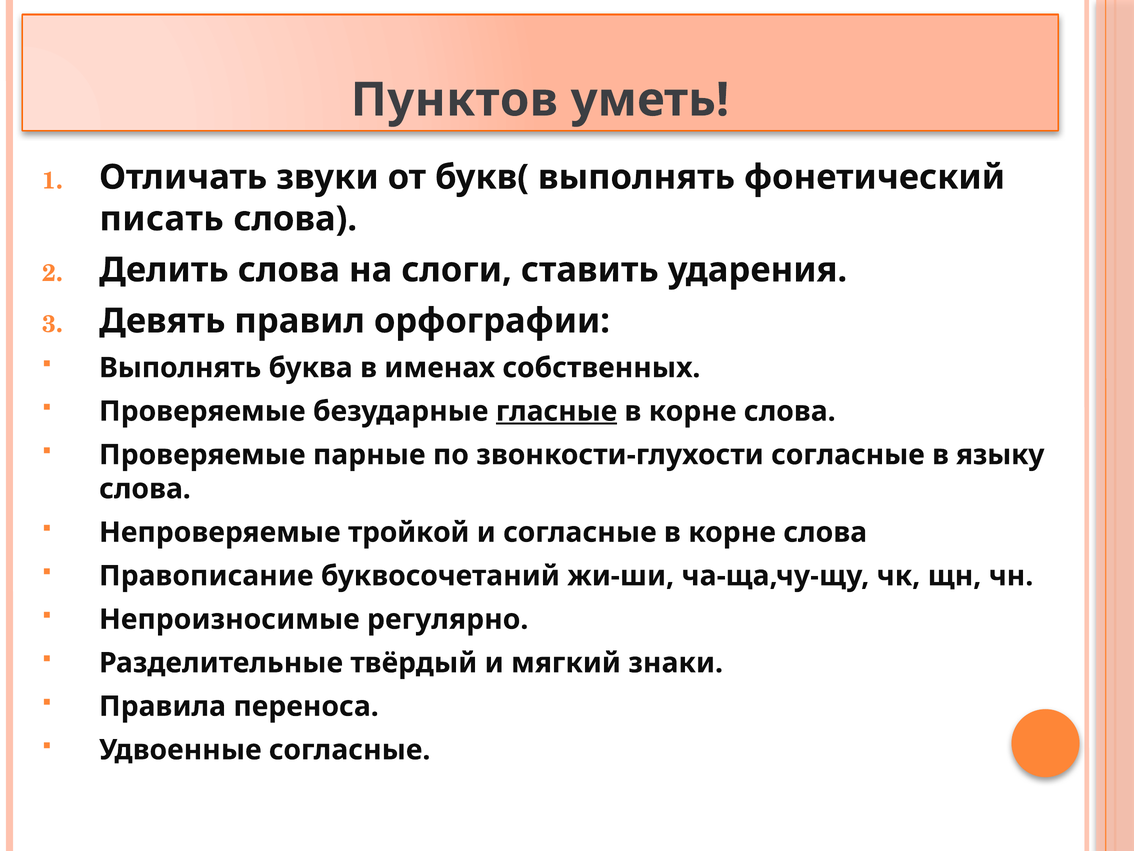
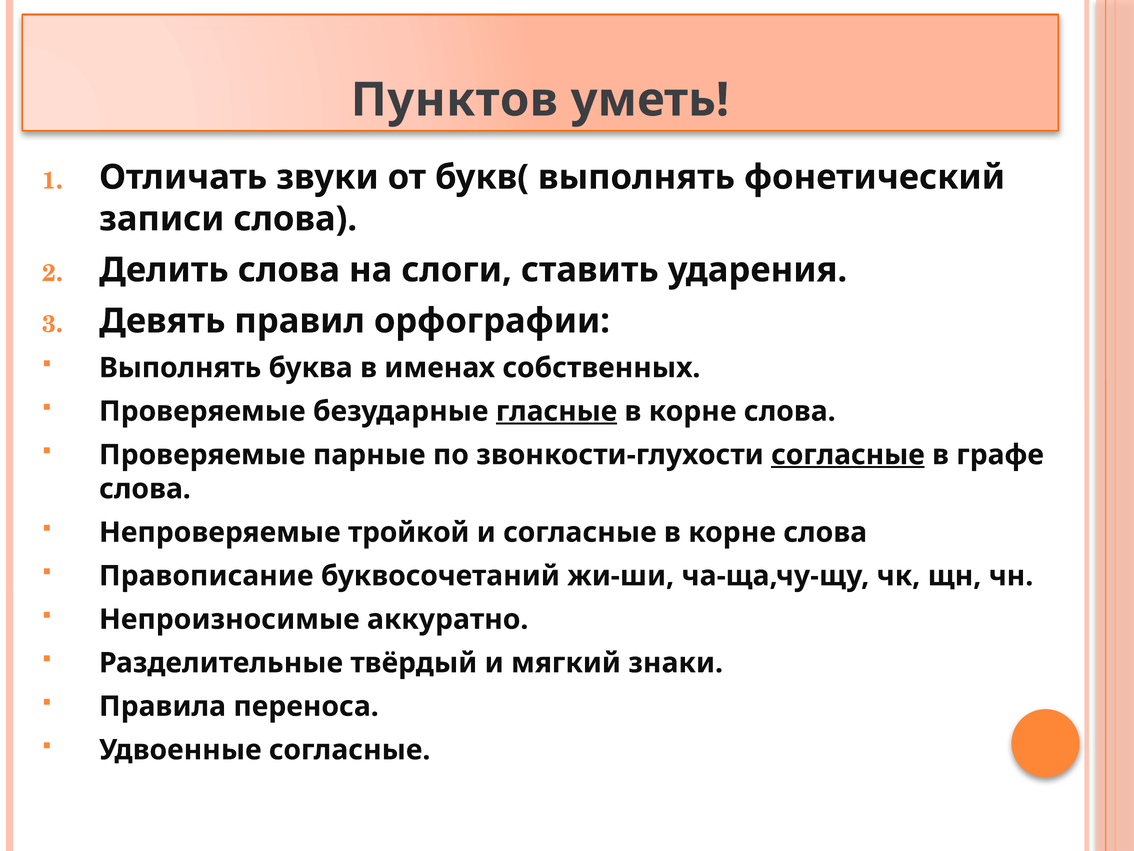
писать: писать -> записи
согласные at (848, 455) underline: none -> present
языку: языку -> графе
регулярно: регулярно -> аккуратно
